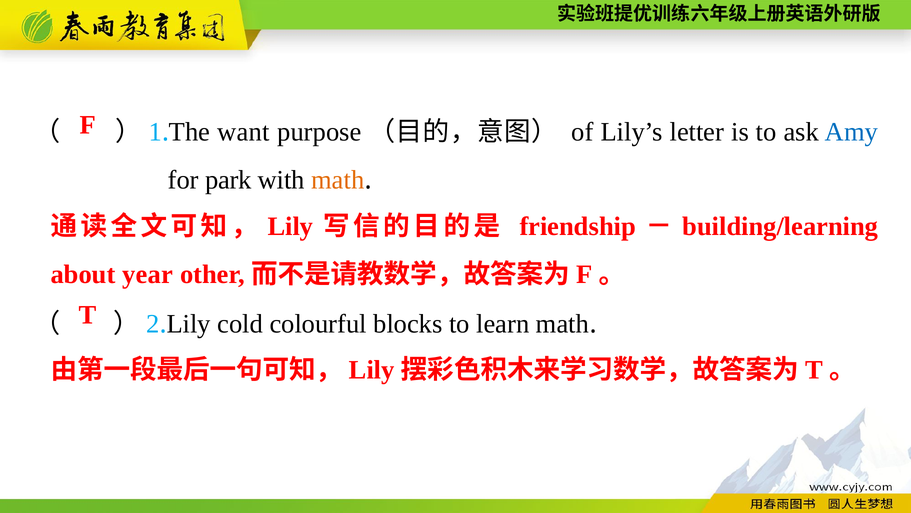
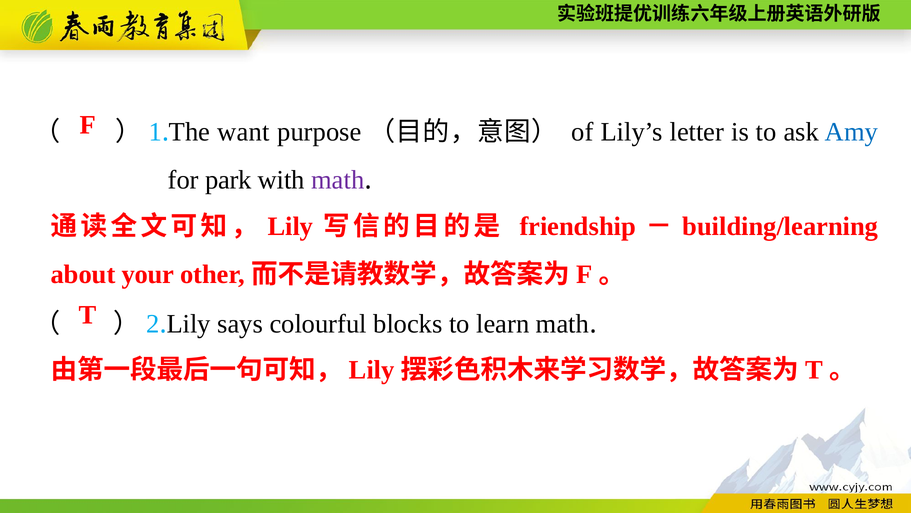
math at (338, 180) colour: orange -> purple
year: year -> your
cold: cold -> says
